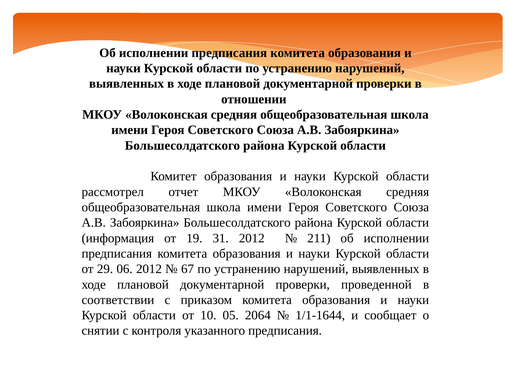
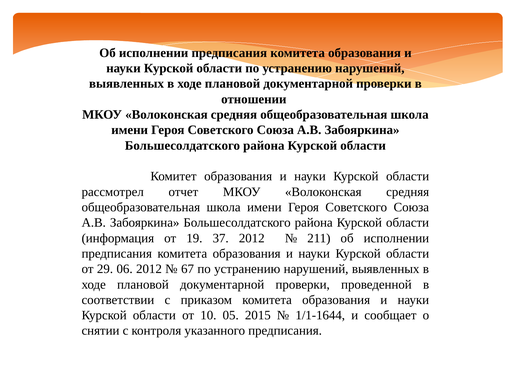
31: 31 -> 37
2064: 2064 -> 2015
